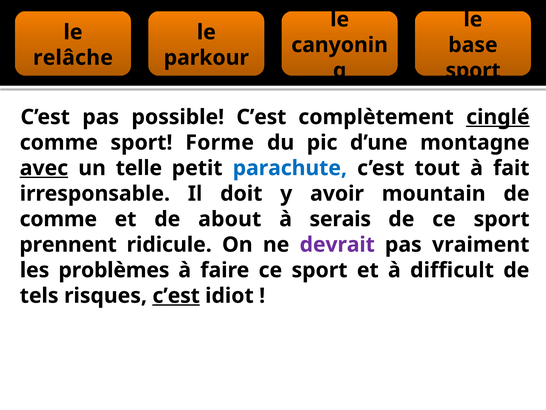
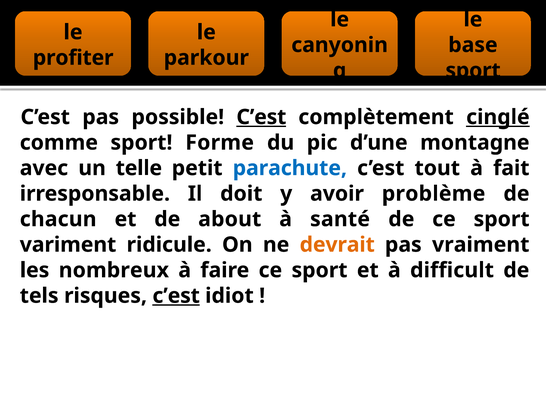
relâche: relâche -> profiter
C’est at (261, 117) underline: none -> present
avec underline: present -> none
mountain: mountain -> problème
comme at (58, 219): comme -> chacun
serais: serais -> santé
prennent: prennent -> variment
devrait colour: purple -> orange
problèmes: problèmes -> nombreux
